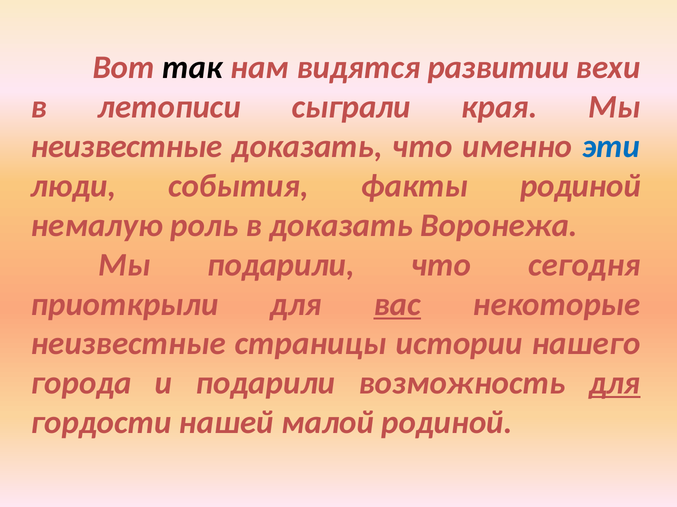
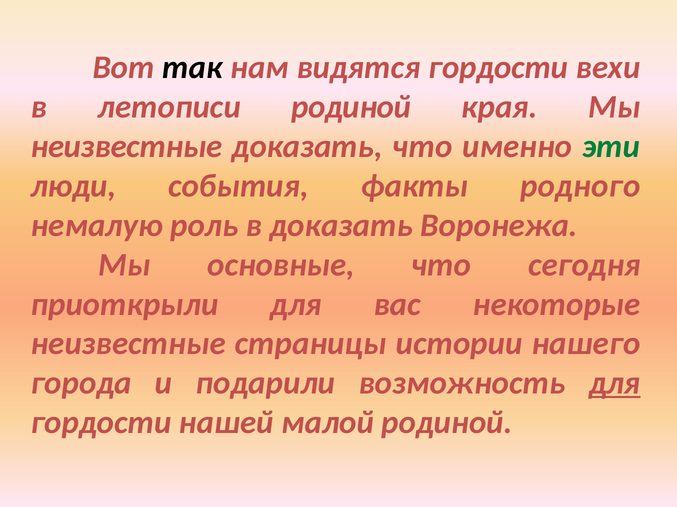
видятся развитии: развитии -> гордости
летописи сыграли: сыграли -> родиной
эти colour: blue -> green
факты родиной: родиной -> родного
Мы подарили: подарили -> основные
вас underline: present -> none
